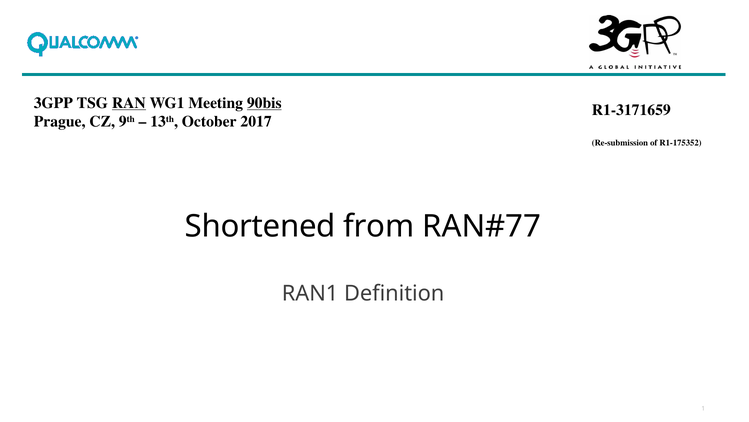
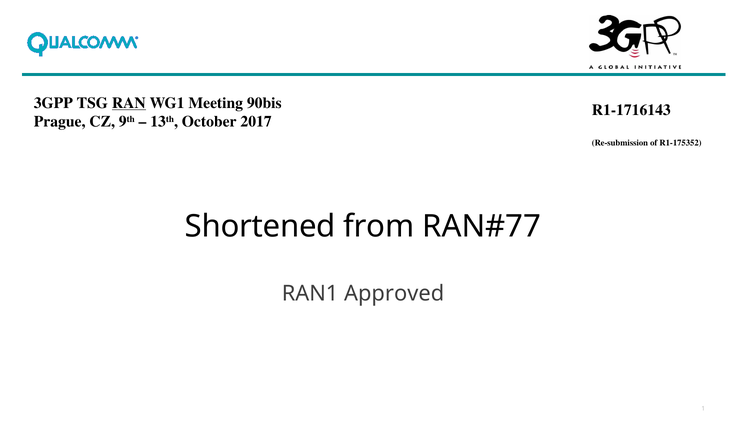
90bis underline: present -> none
R1-3171659: R1-3171659 -> R1-1716143
Definition: Definition -> Approved
